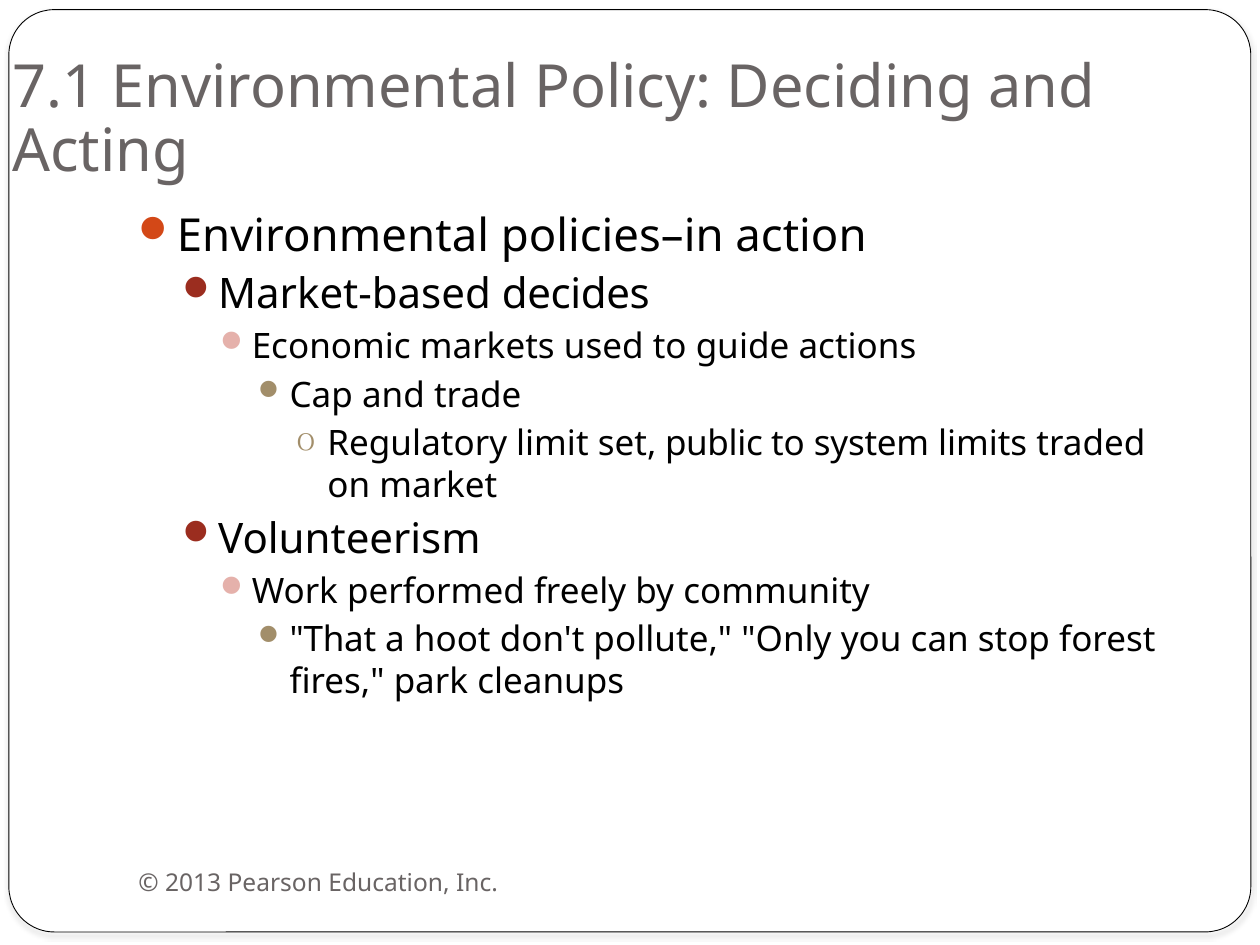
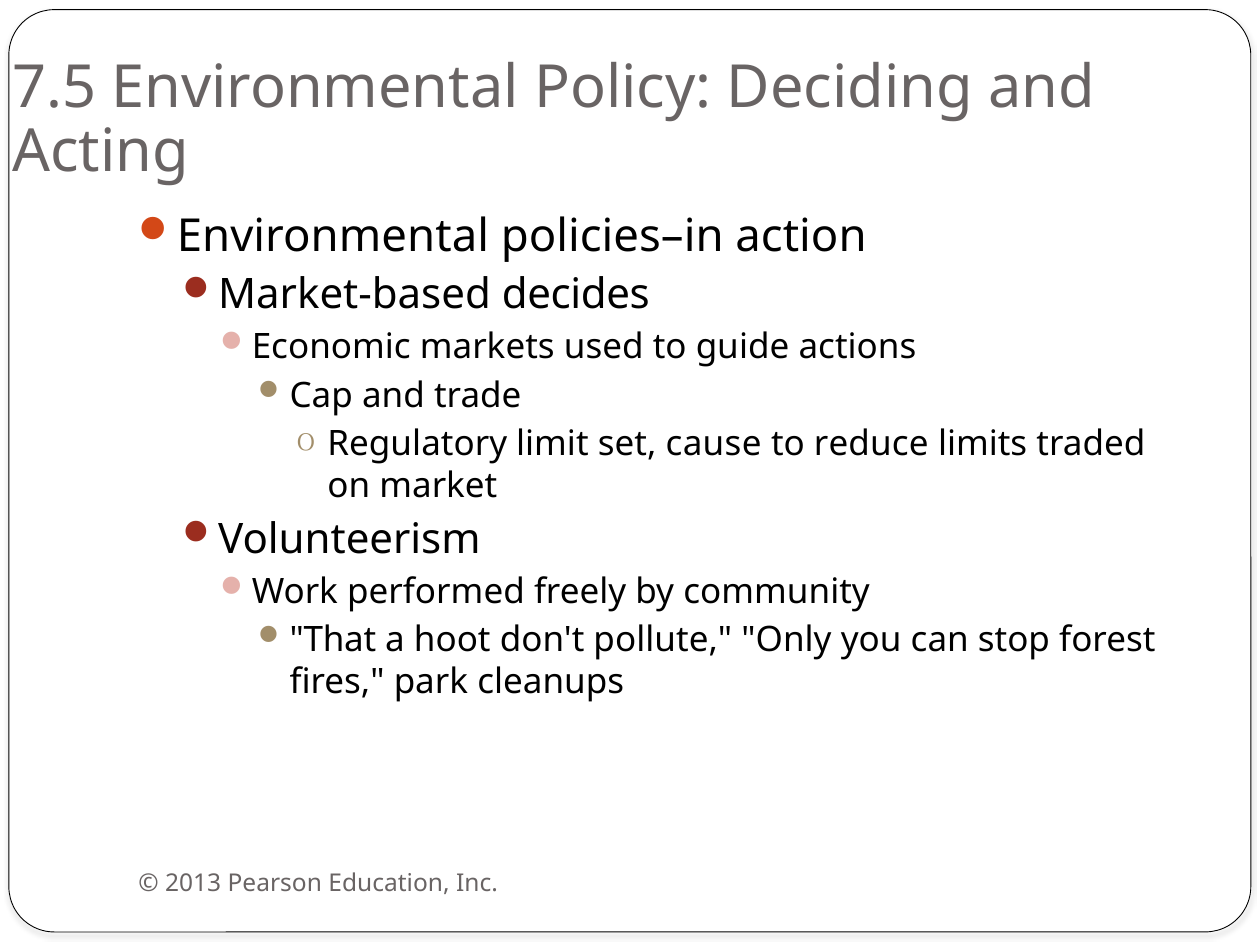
7.1: 7.1 -> 7.5
public: public -> cause
system: system -> reduce
